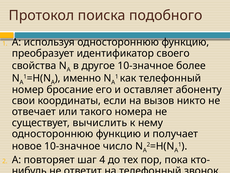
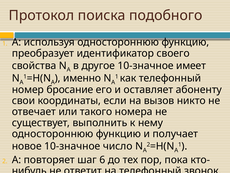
более: более -> имеет
вычислить: вычислить -> выполнить
4: 4 -> 6
